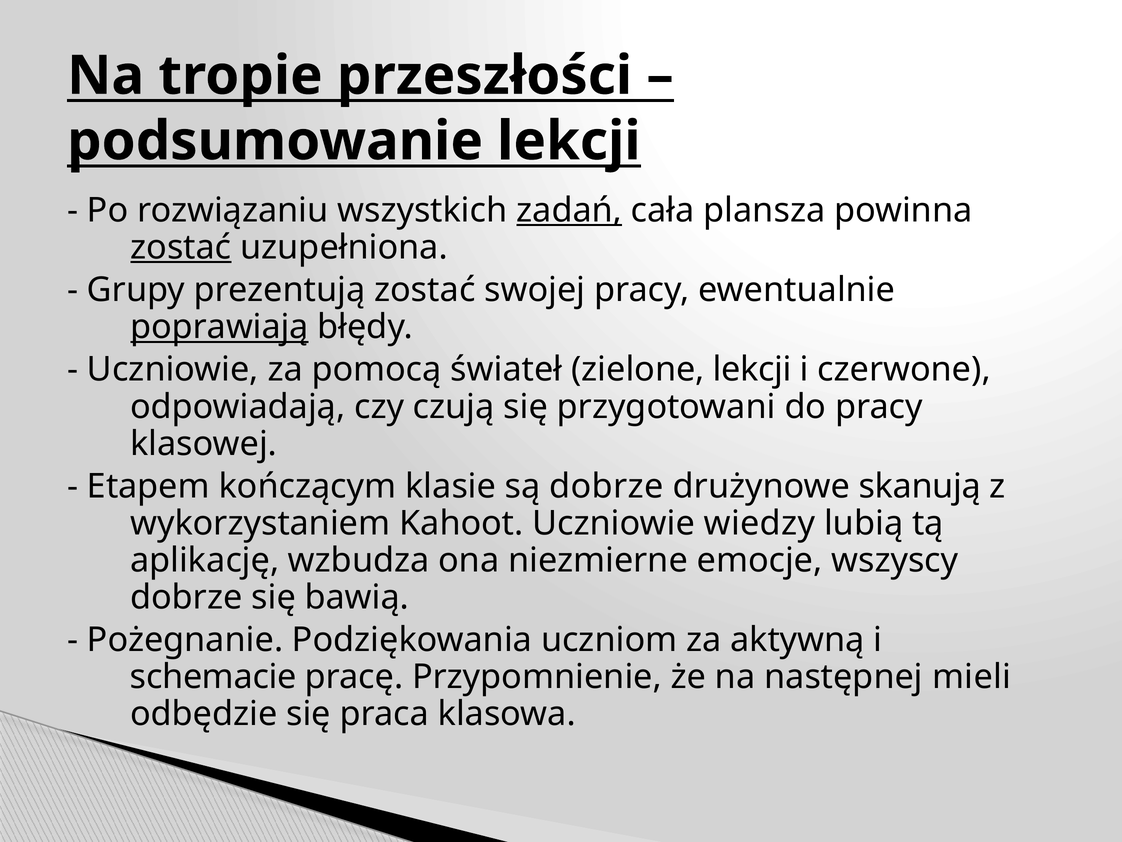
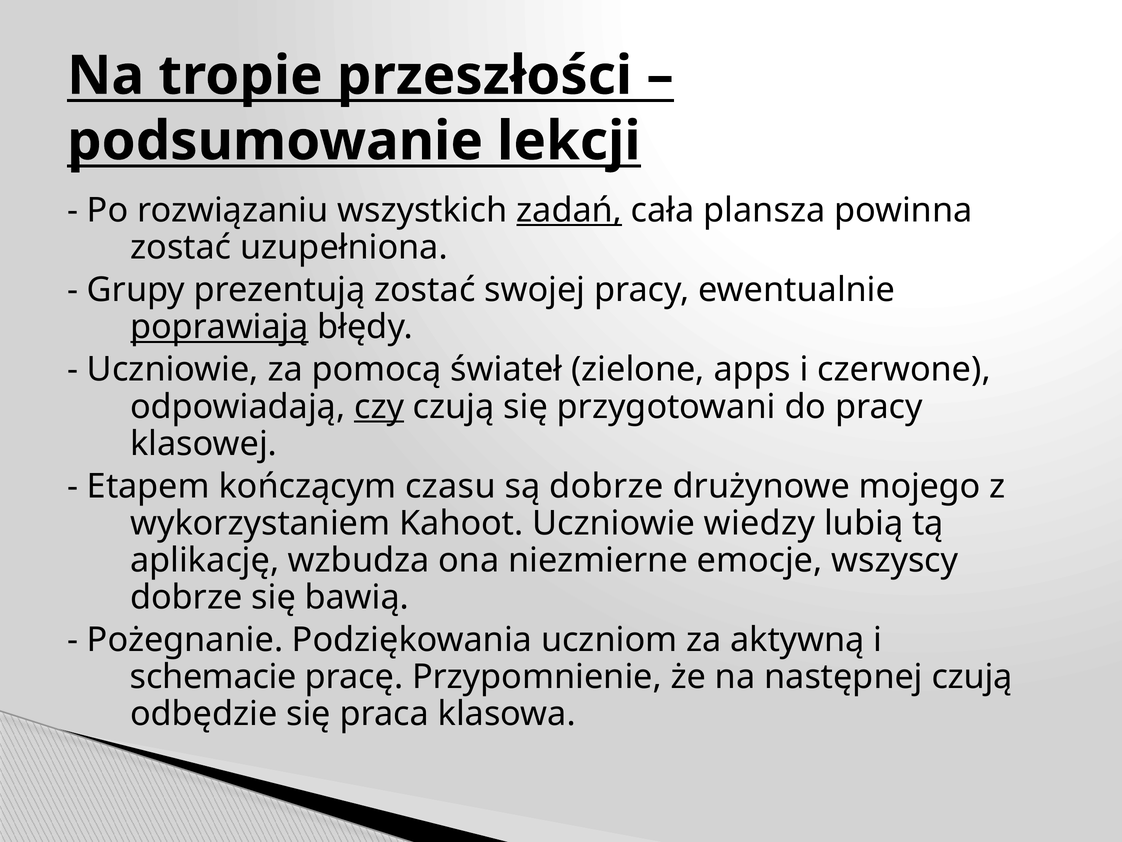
zostać at (181, 247) underline: present -> none
zielone lekcji: lekcji -> apps
czy underline: none -> present
klasie: klasie -> czasu
skanują: skanują -> mojego
następnej mieli: mieli -> czują
